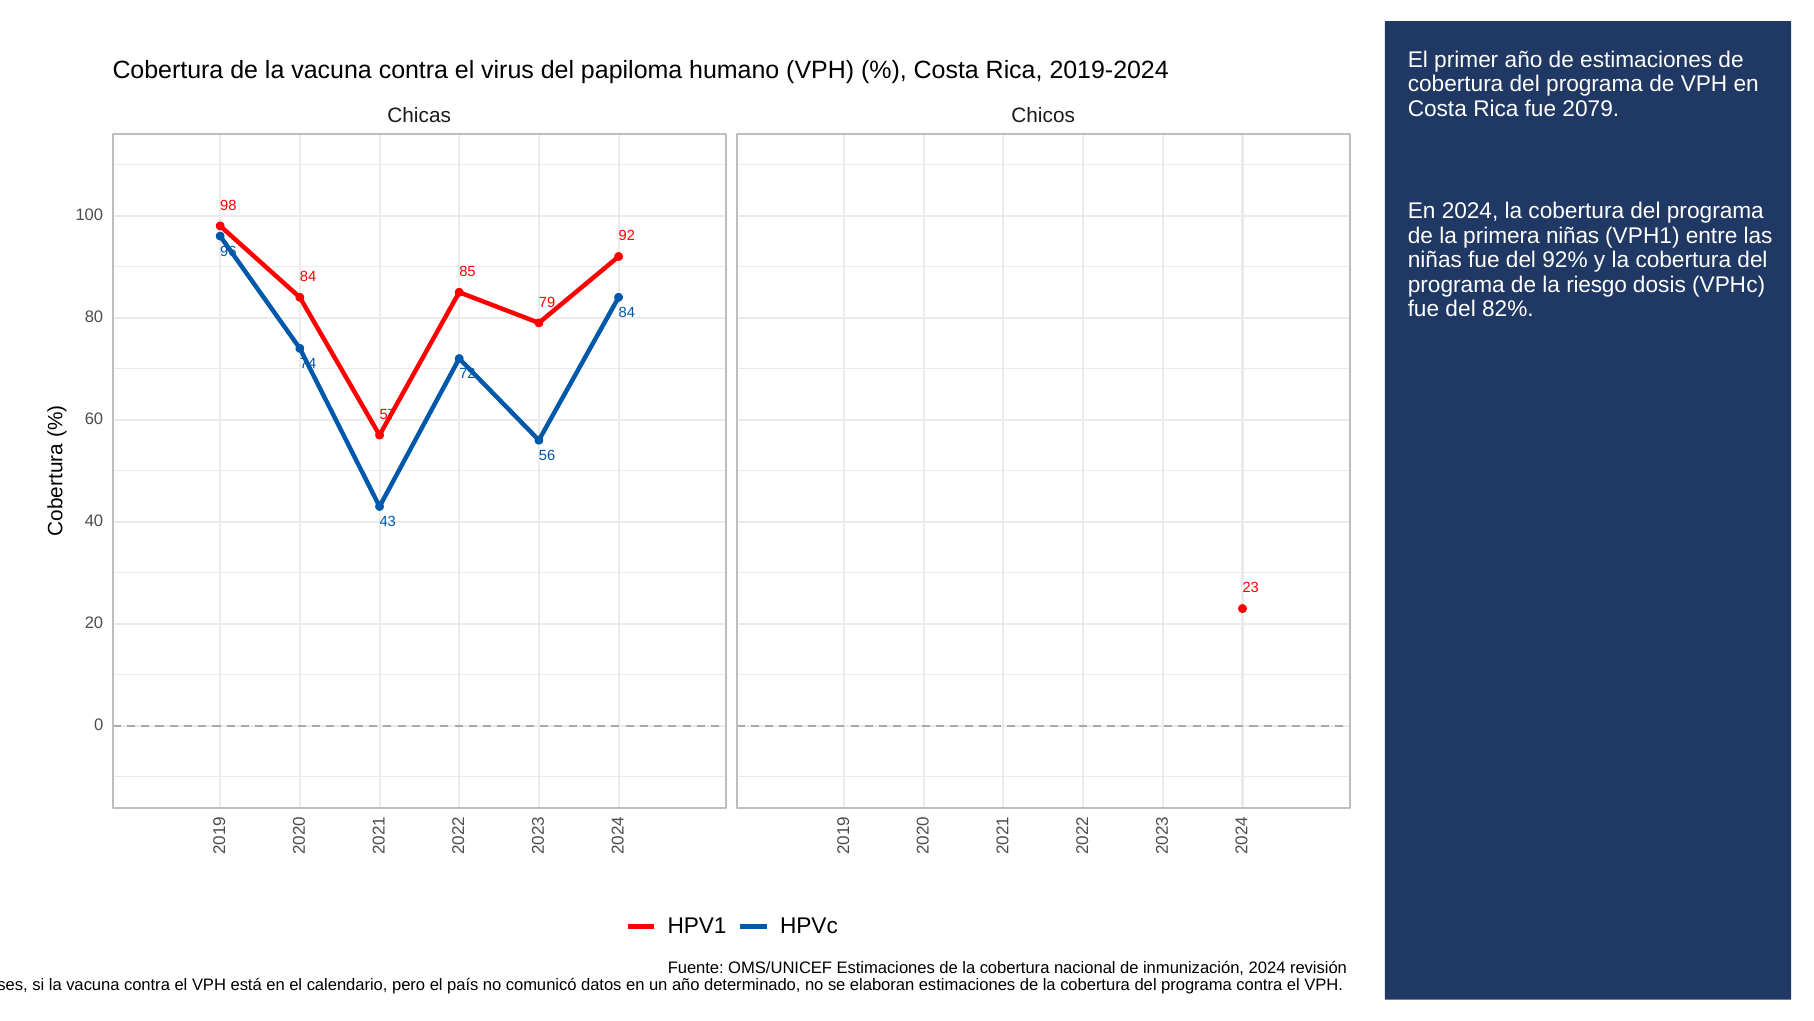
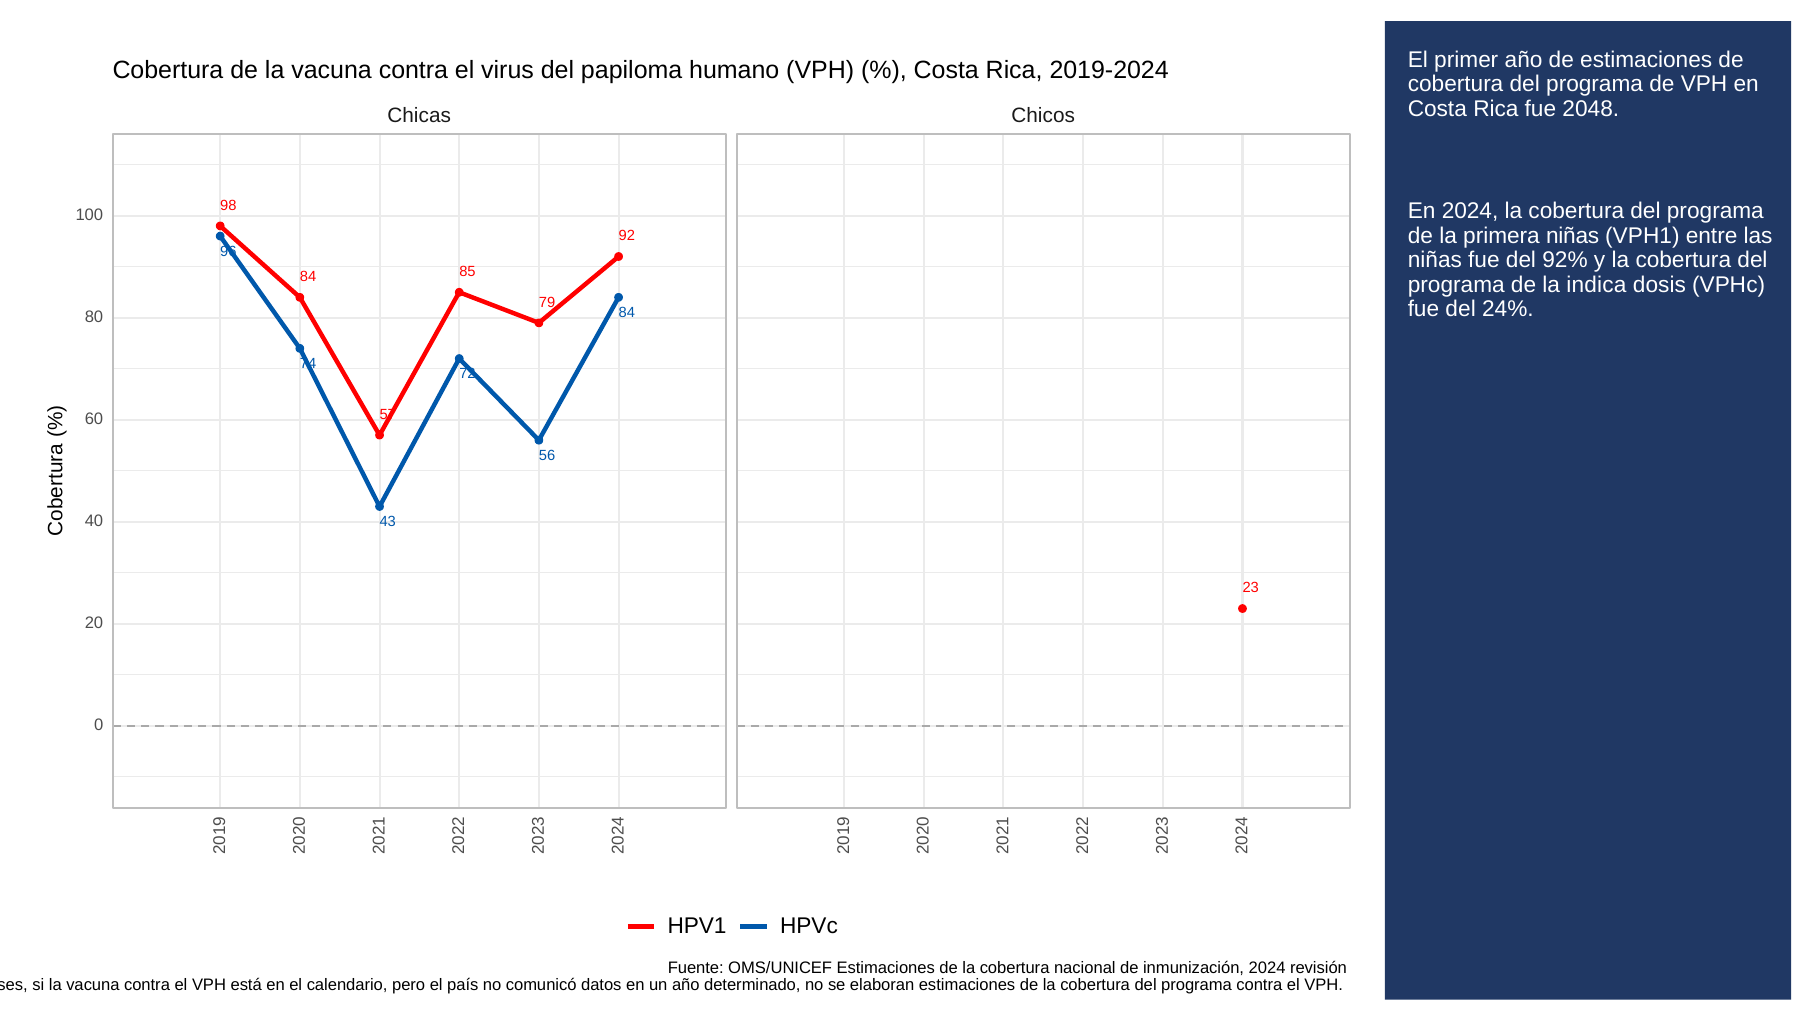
2079: 2079 -> 2048
riesgo: riesgo -> indica
82%: 82% -> 24%
